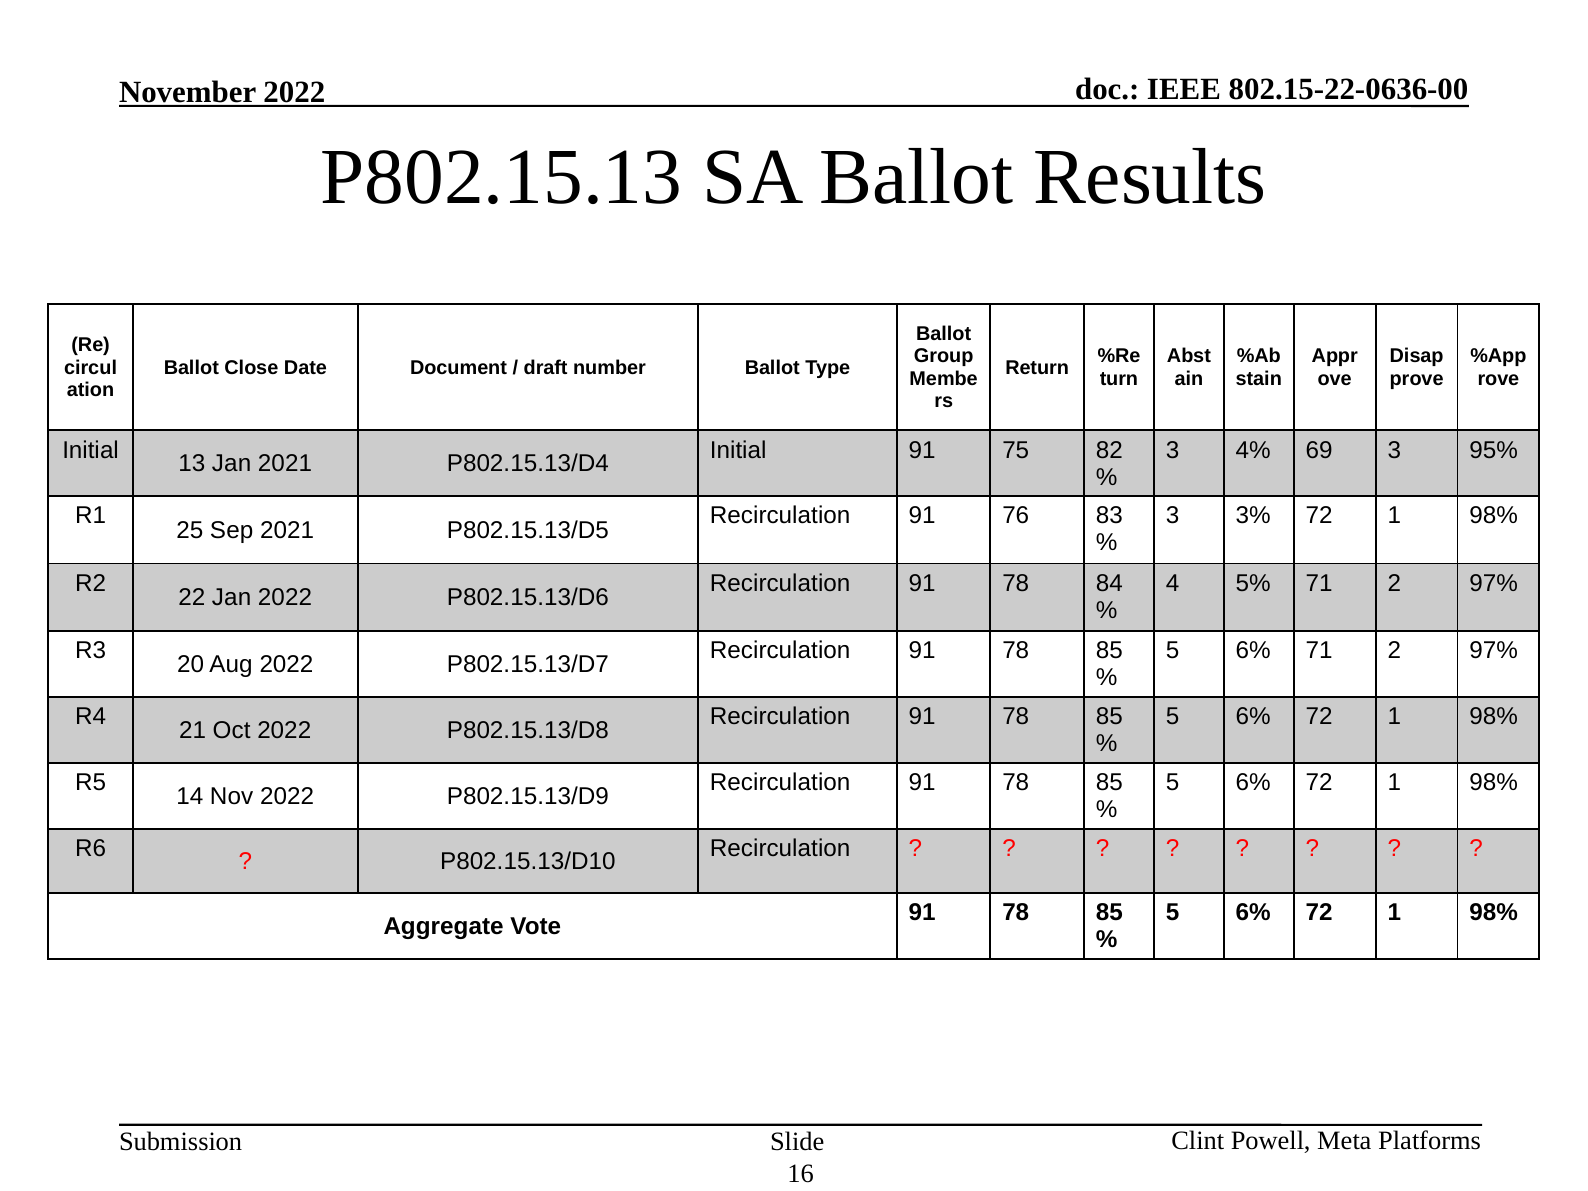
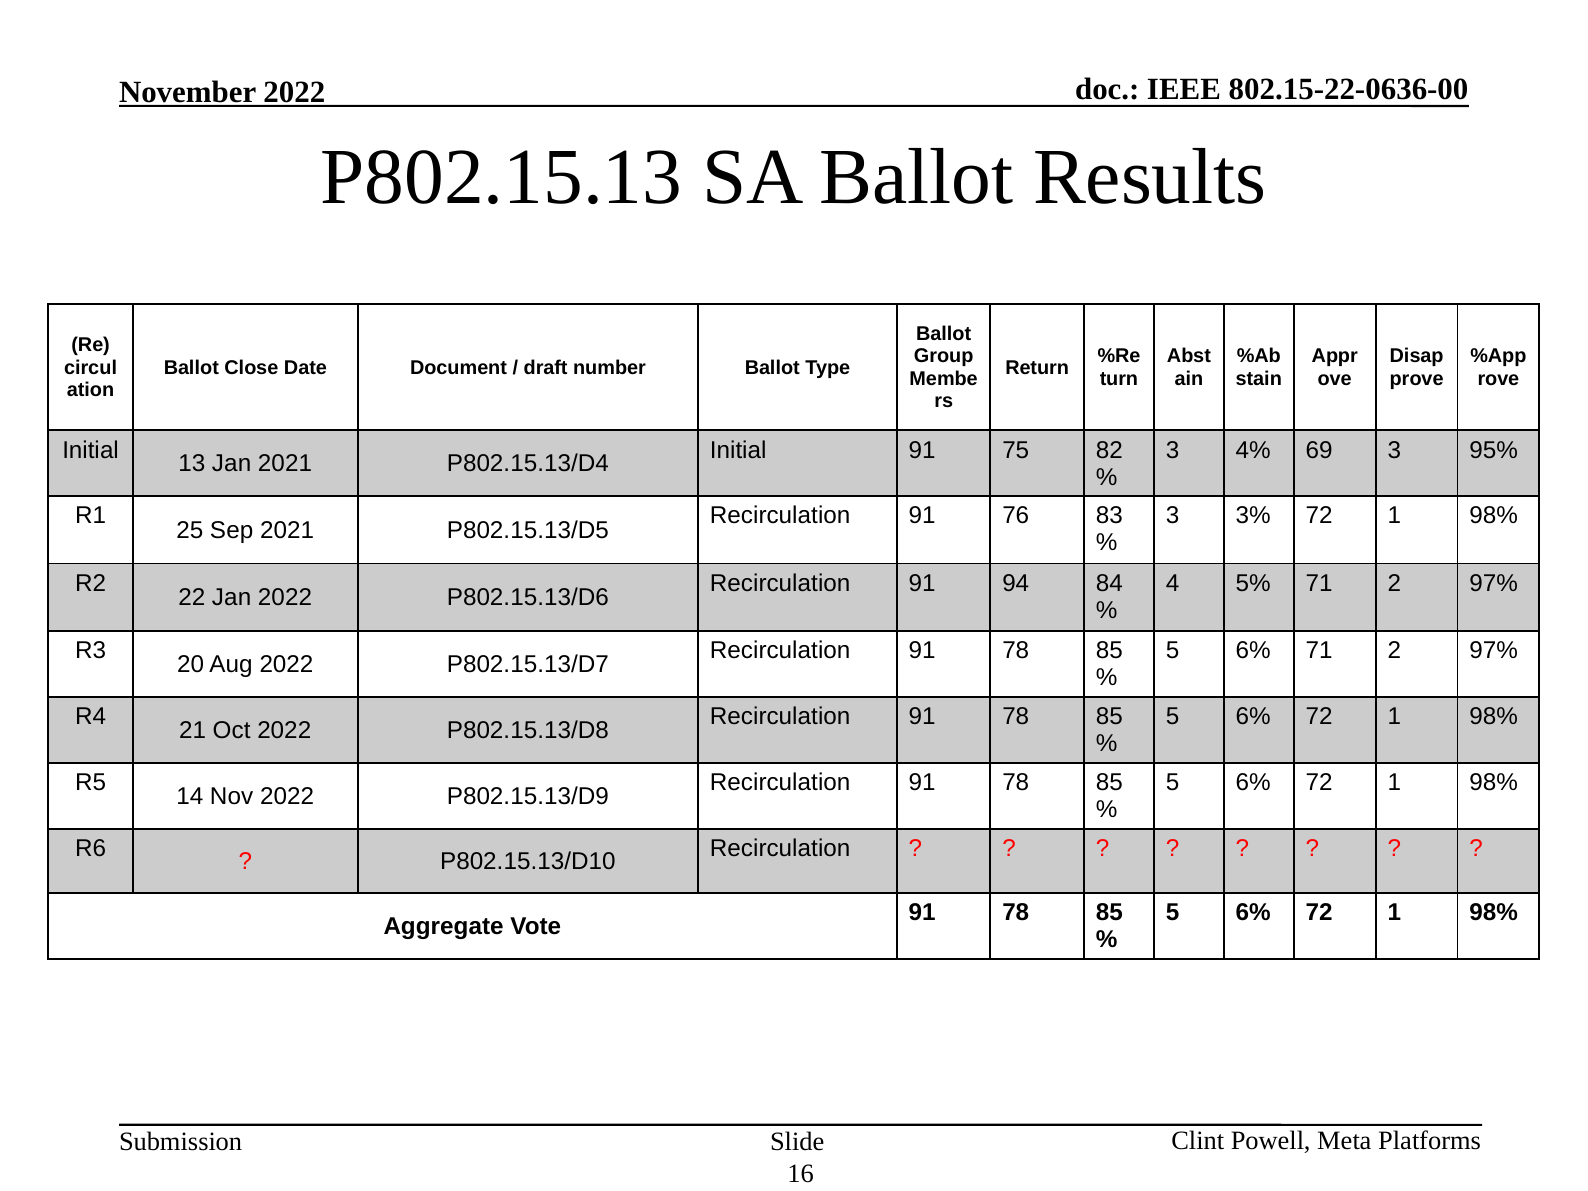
78 at (1016, 583): 78 -> 94
